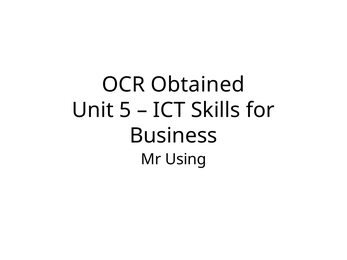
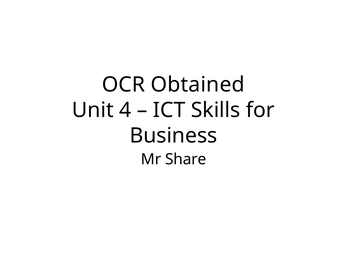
5: 5 -> 4
Using: Using -> Share
